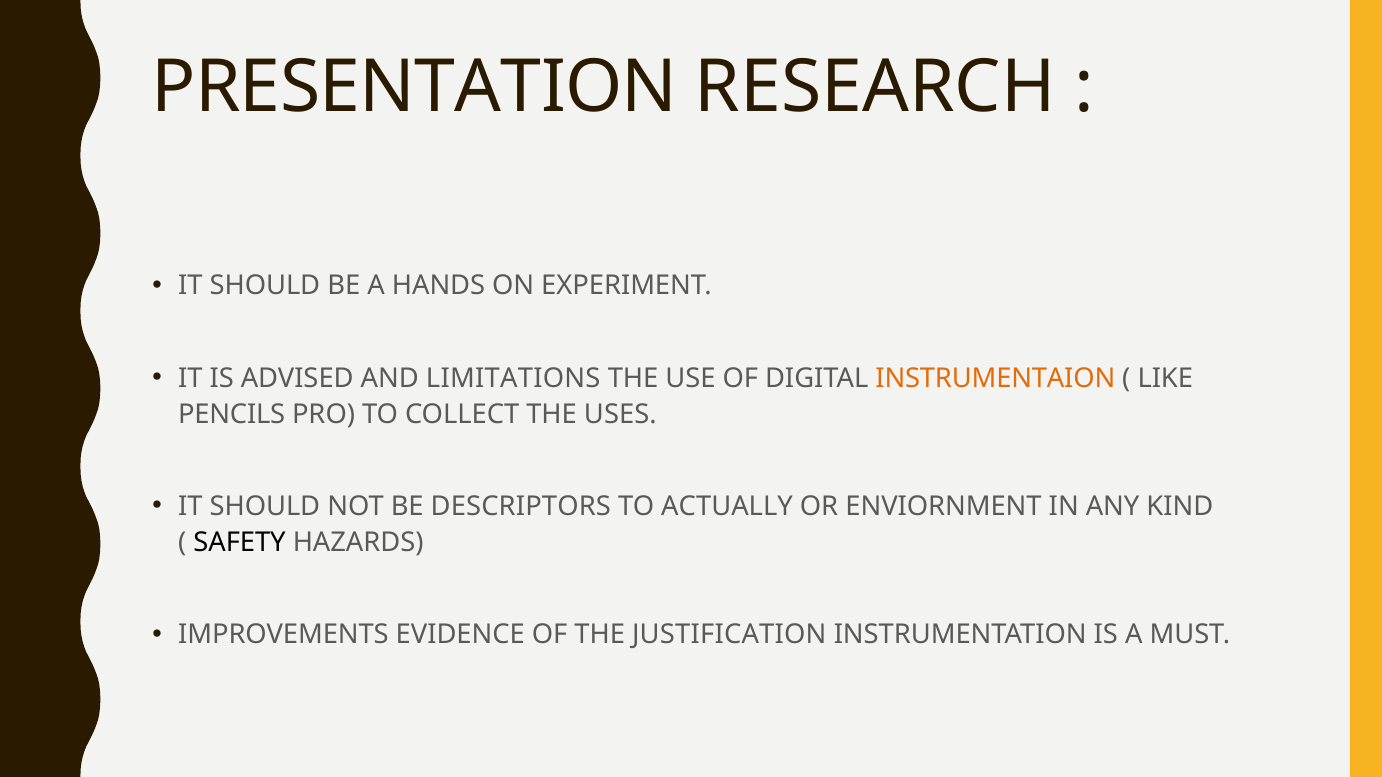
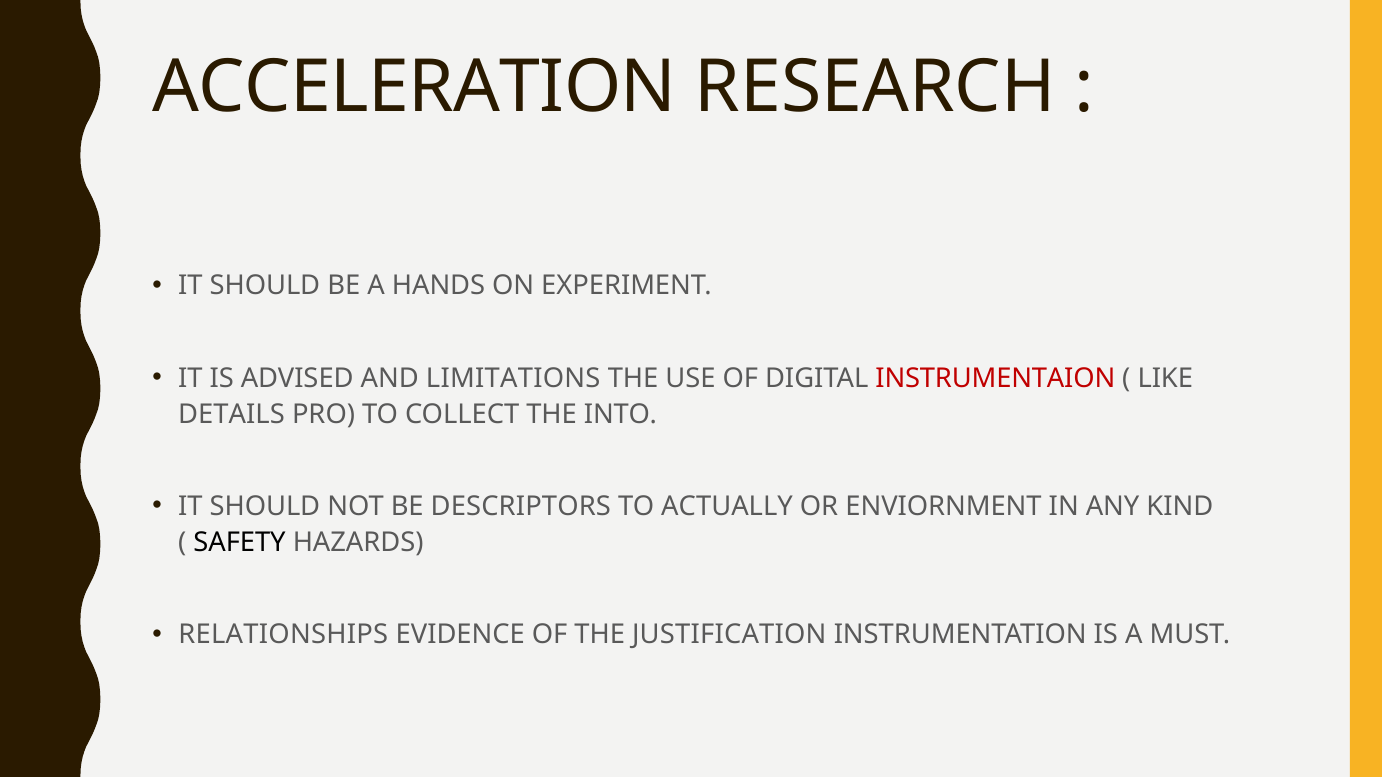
PRESENTATION: PRESENTATION -> ACCELERATION
INSTRUMENTAION colour: orange -> red
PENCILS: PENCILS -> DETAILS
USES: USES -> INTO
IMPROVEMENTS: IMPROVEMENTS -> RELATIONSHIPS
